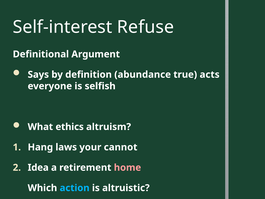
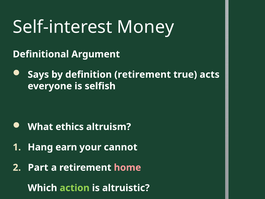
Refuse: Refuse -> Money
definition abundance: abundance -> retirement
laws: laws -> earn
Idea: Idea -> Part
action colour: light blue -> light green
